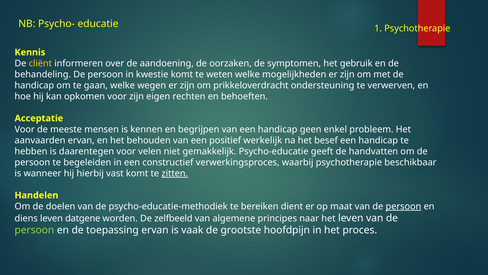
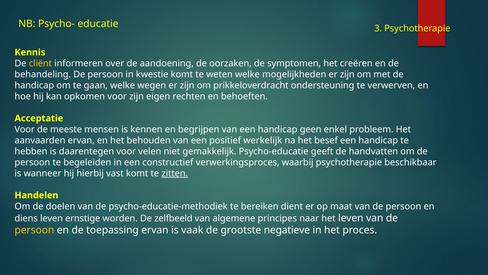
1: 1 -> 3
gebruik: gebruik -> creëren
persoon at (403, 206) underline: present -> none
datgene: datgene -> ernstige
persoon at (34, 230) colour: light green -> yellow
hoofdpijn: hoofdpijn -> negatieve
